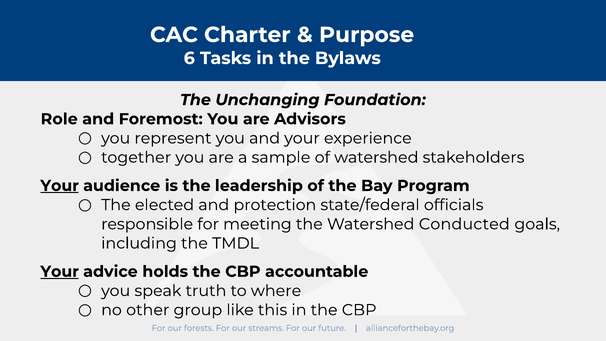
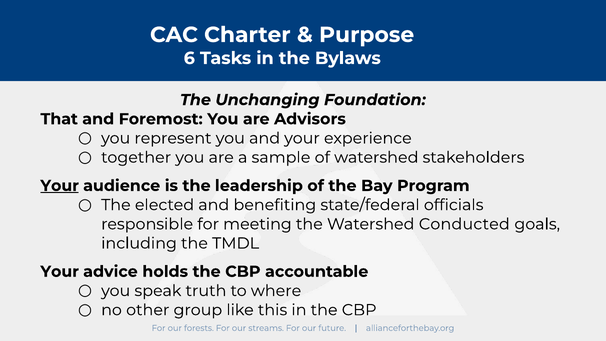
Role: Role -> That
protection: protection -> benefiting
Your at (60, 272) underline: present -> none
